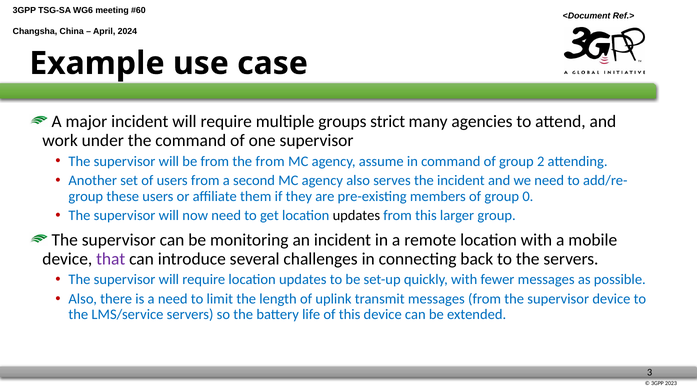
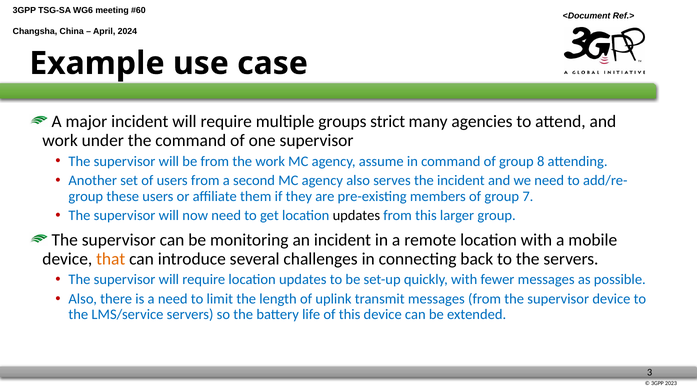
the from: from -> work
2: 2 -> 8
0: 0 -> 7
that colour: purple -> orange
